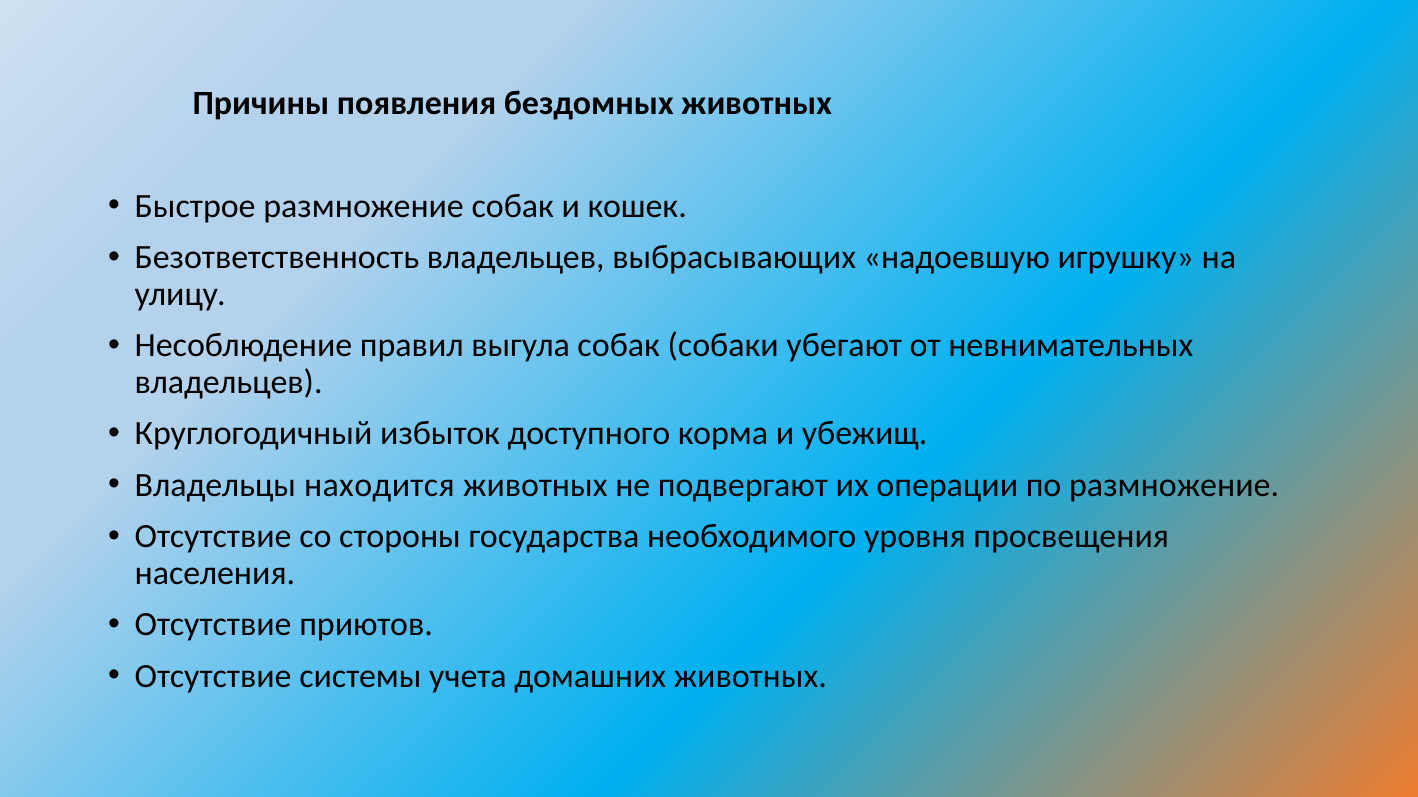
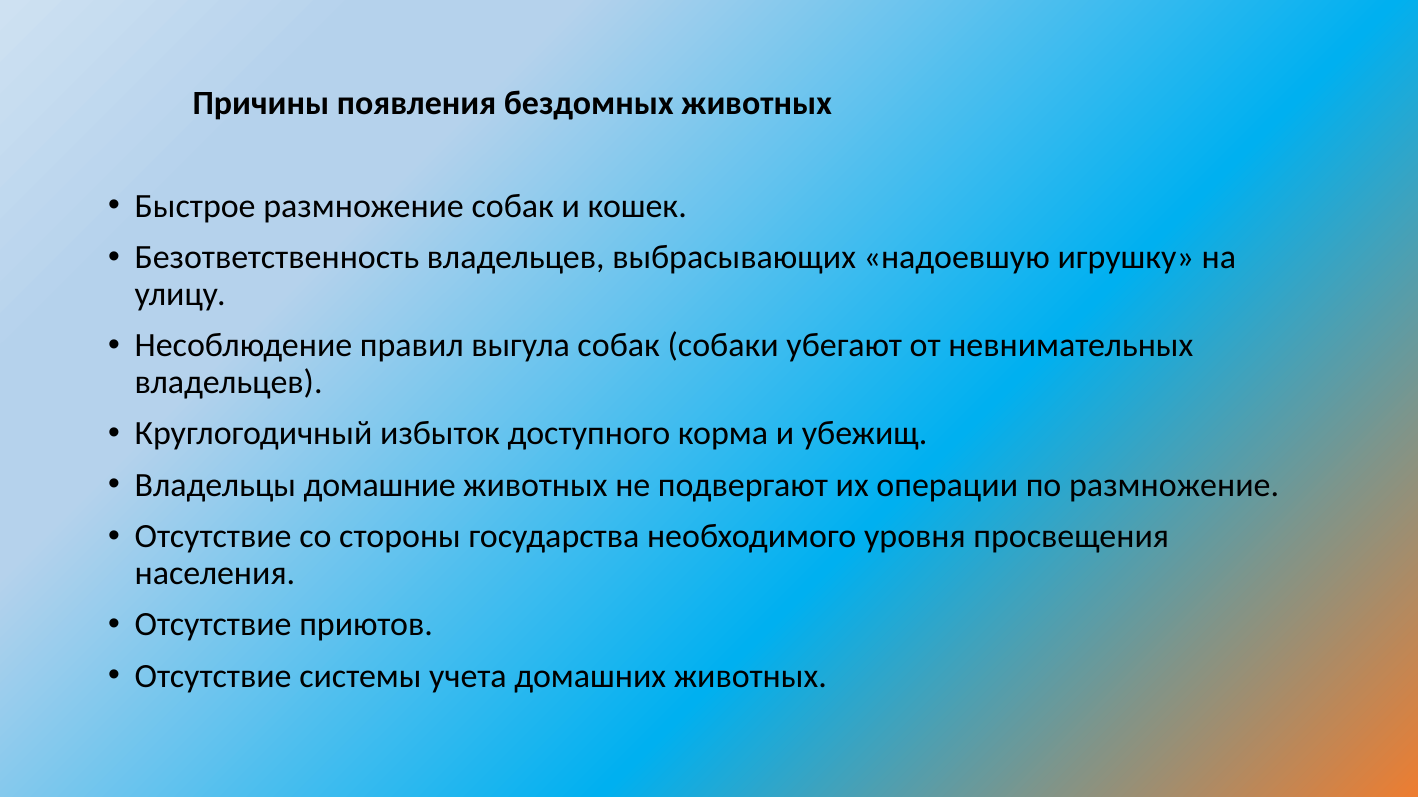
находится: находится -> домашние
